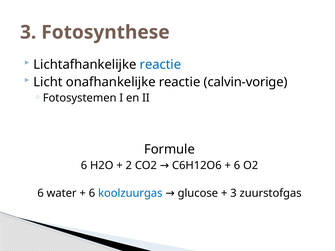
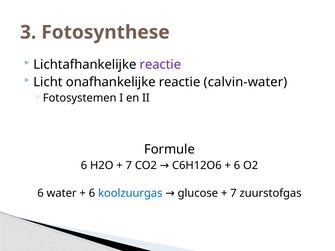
reactie at (160, 65) colour: blue -> purple
calvin-vorige: calvin-vorige -> calvin-water
2 at (129, 166): 2 -> 7
3 at (233, 193): 3 -> 7
